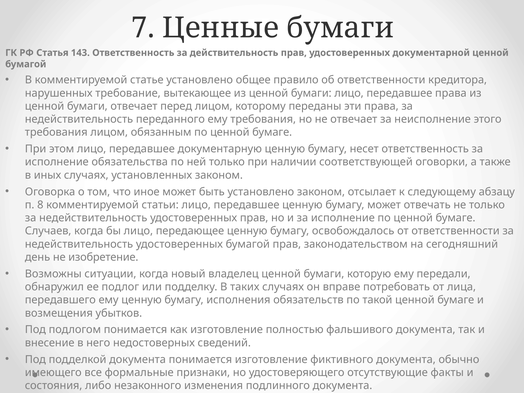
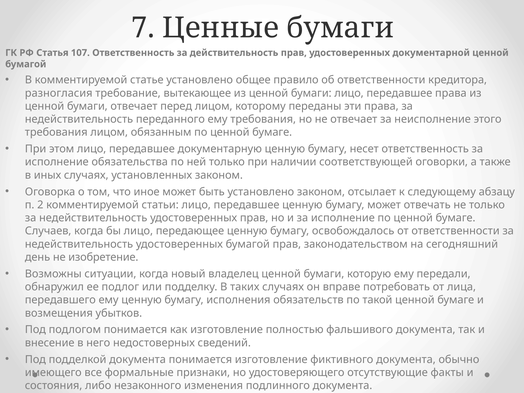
143: 143 -> 107
нарушенных: нарушенных -> разногласия
8: 8 -> 2
